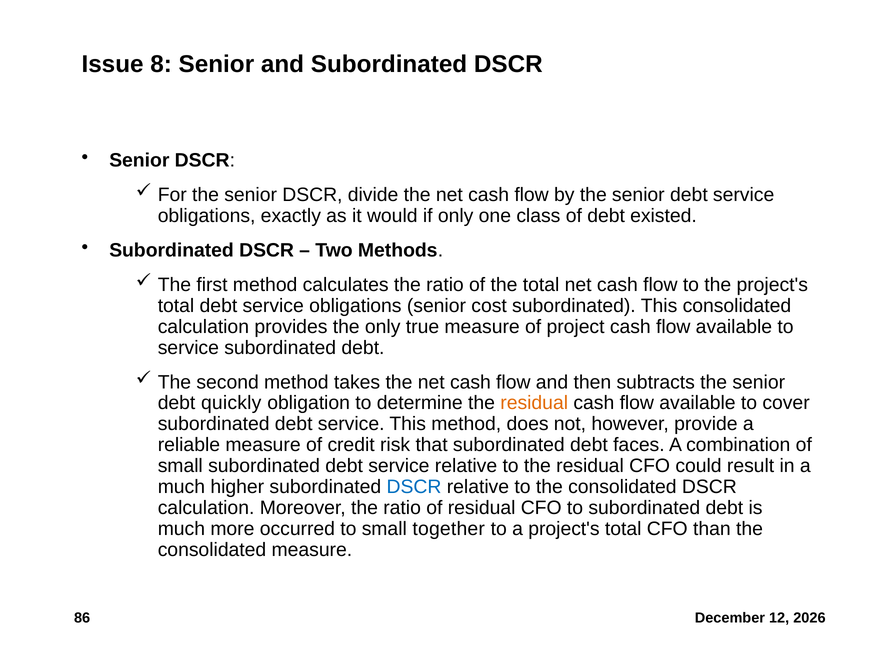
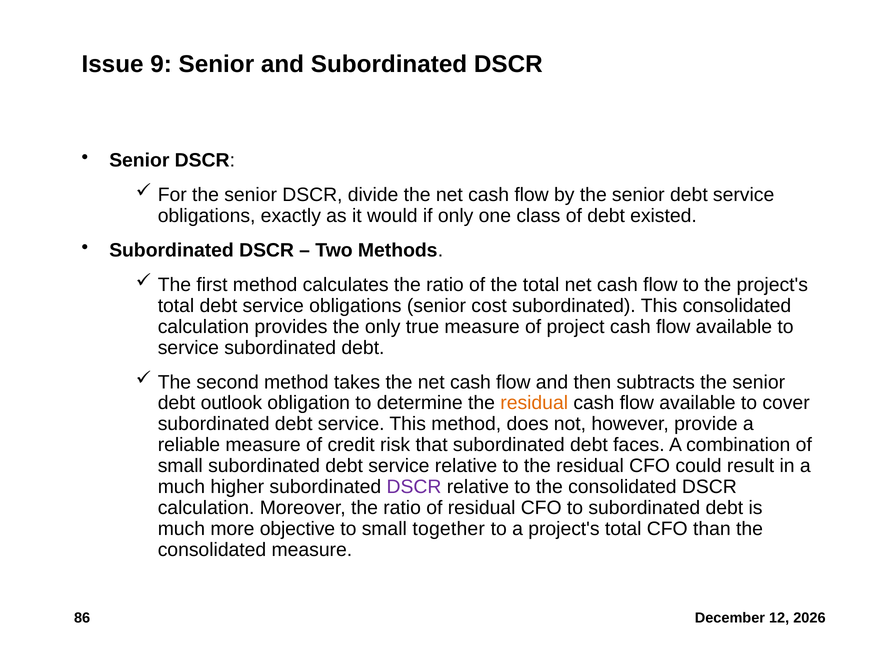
8: 8 -> 9
quickly: quickly -> outlook
DSCR at (414, 487) colour: blue -> purple
occurred: occurred -> objective
